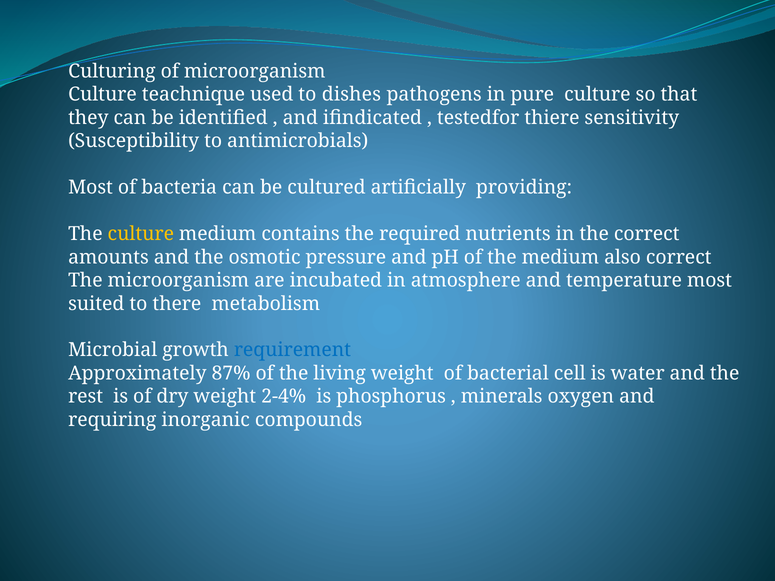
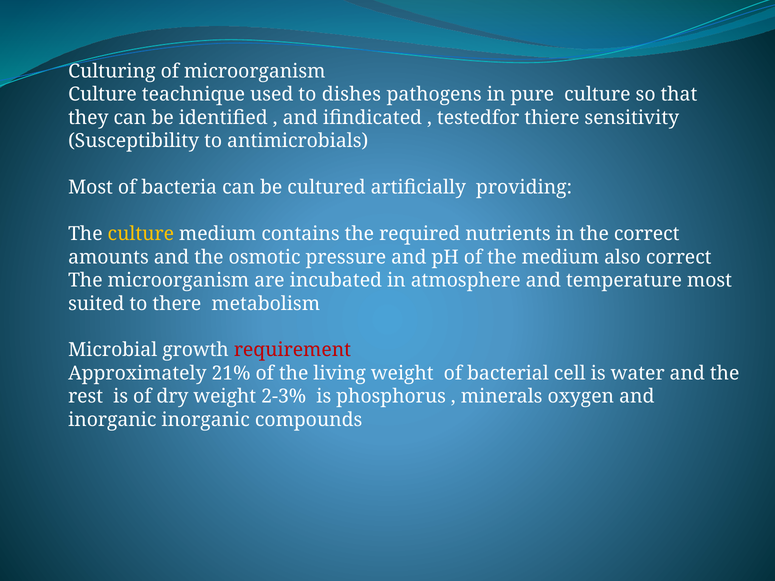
requirement colour: blue -> red
87%: 87% -> 21%
2-4%: 2-4% -> 2-3%
requiring at (112, 420): requiring -> inorganic
